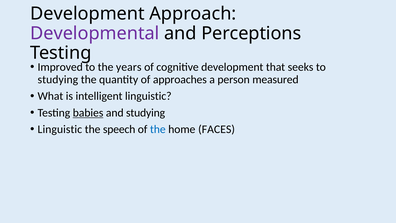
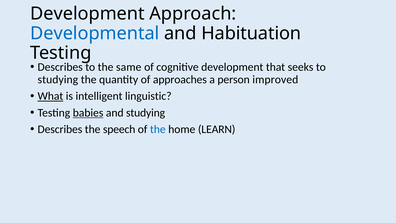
Developmental colour: purple -> blue
Perceptions: Perceptions -> Habituation
Improved at (60, 67): Improved -> Describes
years: years -> same
measured: measured -> improved
What underline: none -> present
Linguistic at (60, 129): Linguistic -> Describes
FACES: FACES -> LEARN
